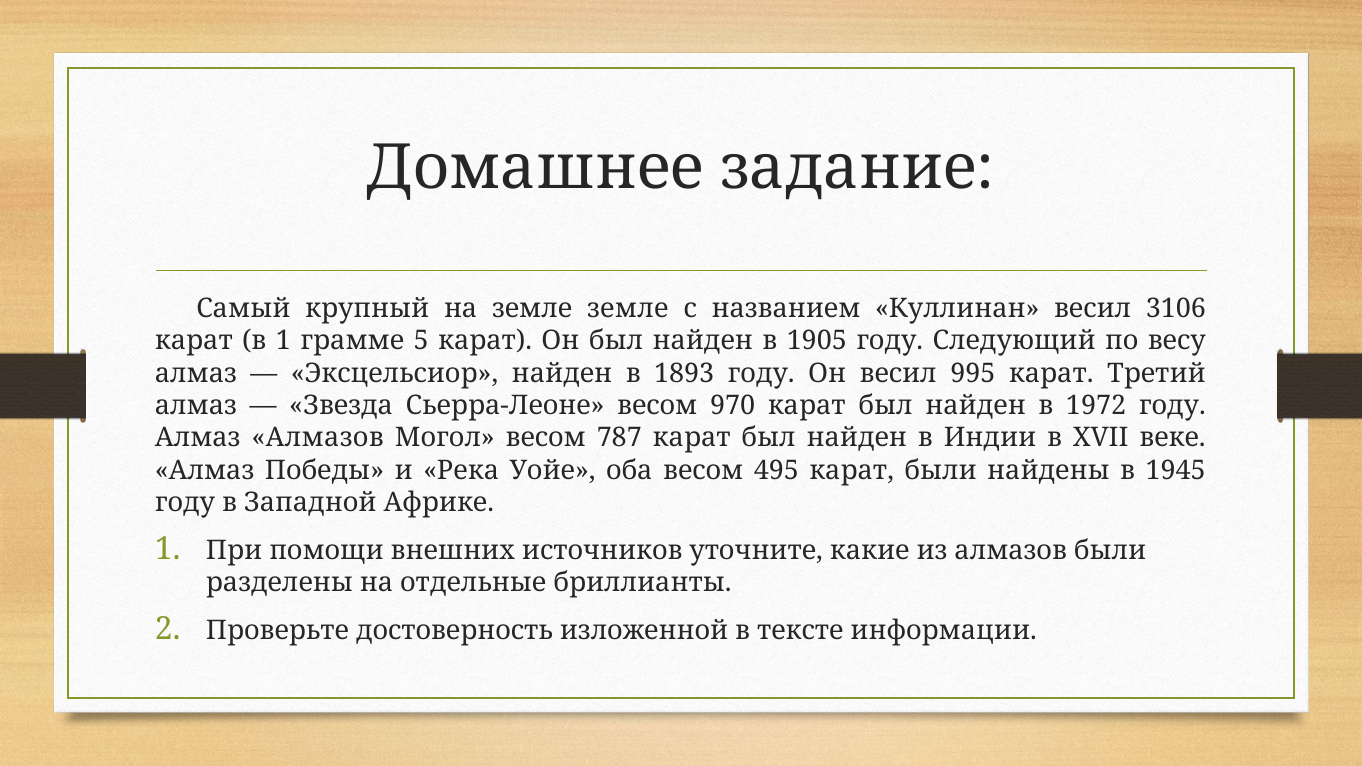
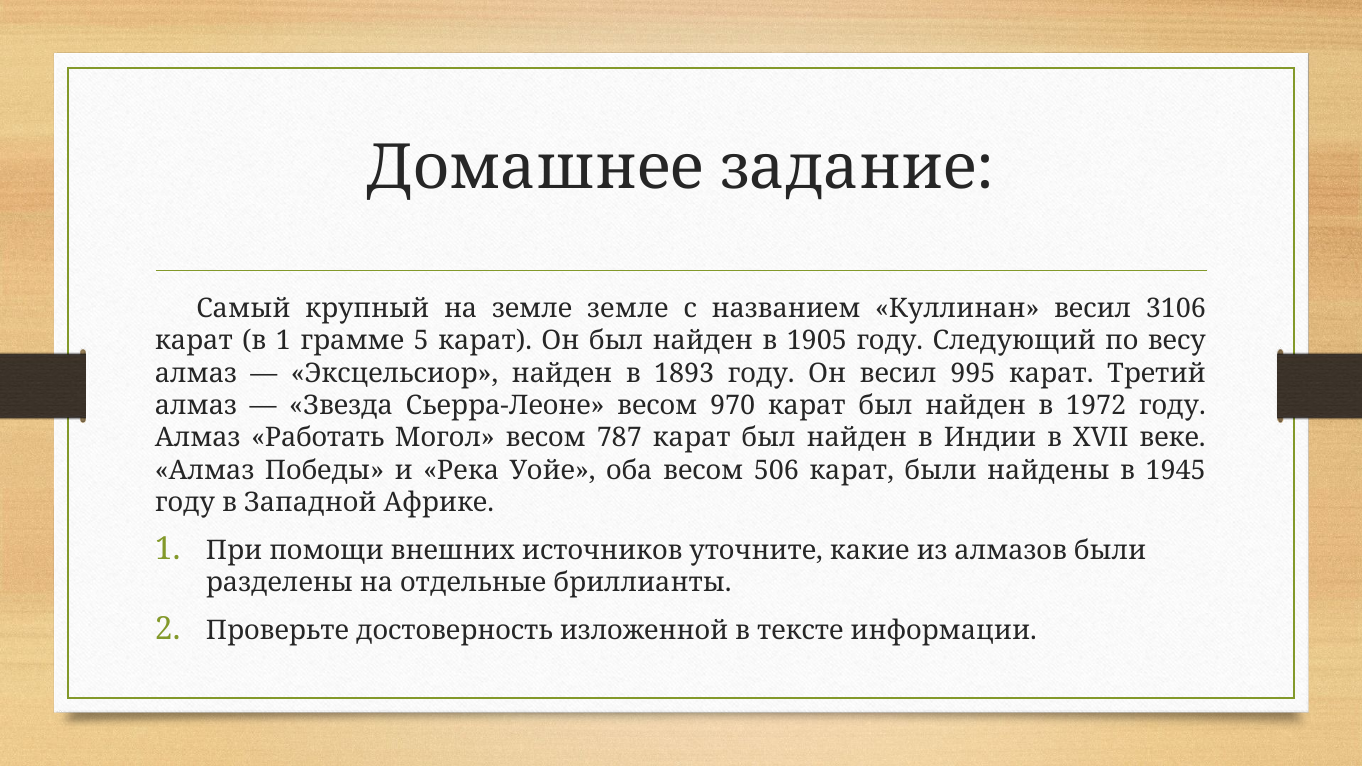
Алмаз Алмазов: Алмазов -> Работать
495: 495 -> 506
